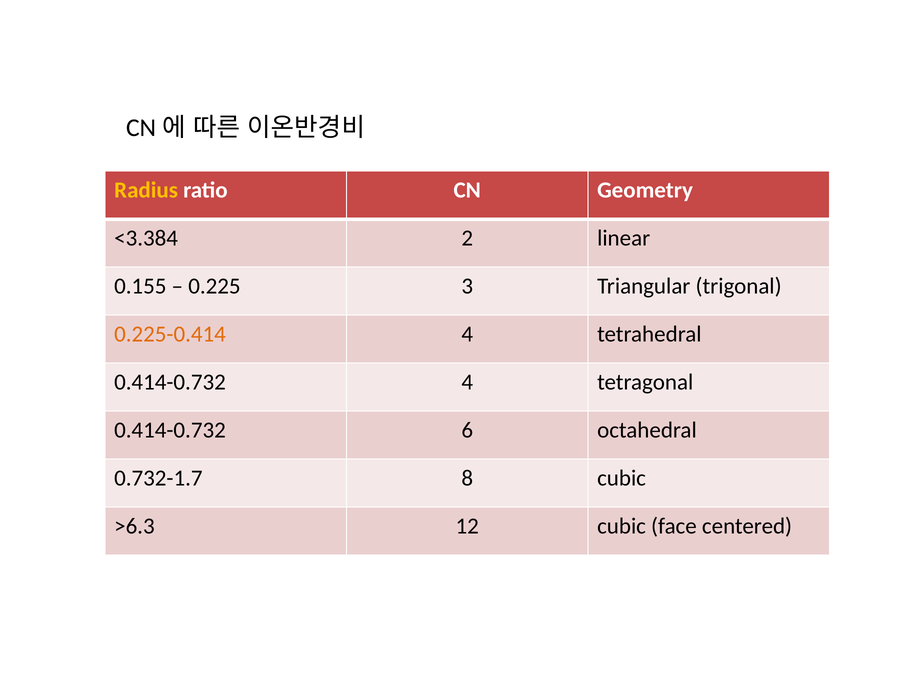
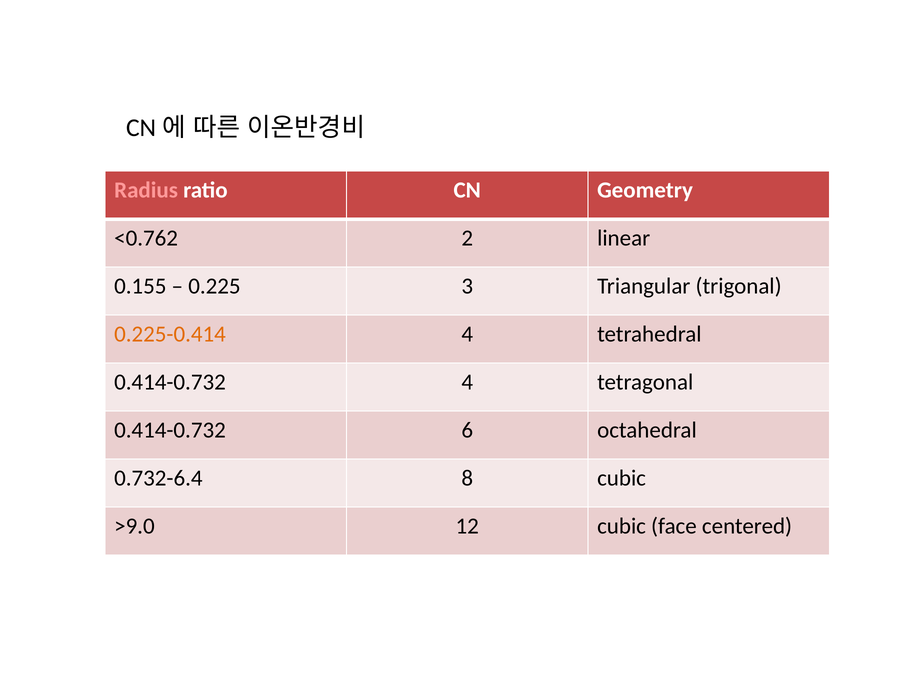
Radius colour: yellow -> pink
<3.384: <3.384 -> <0.762
0.732-1.7: 0.732-1.7 -> 0.732-6.4
>6.3: >6.3 -> >9.0
